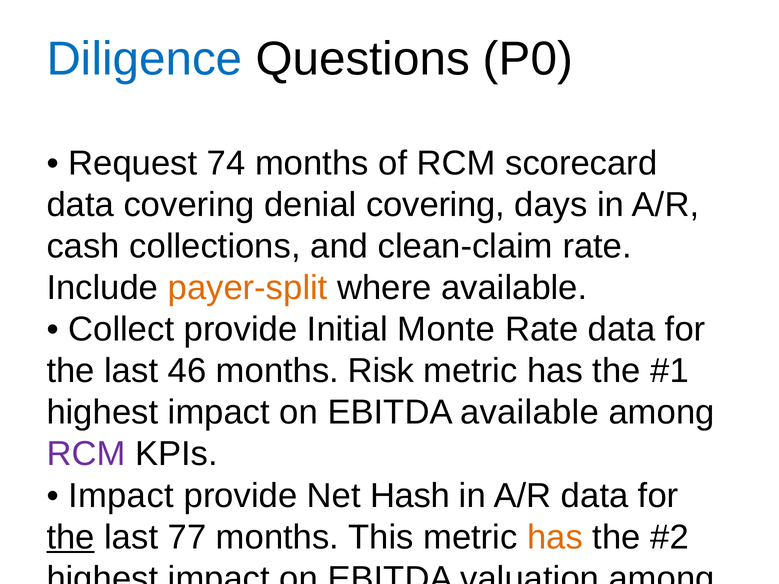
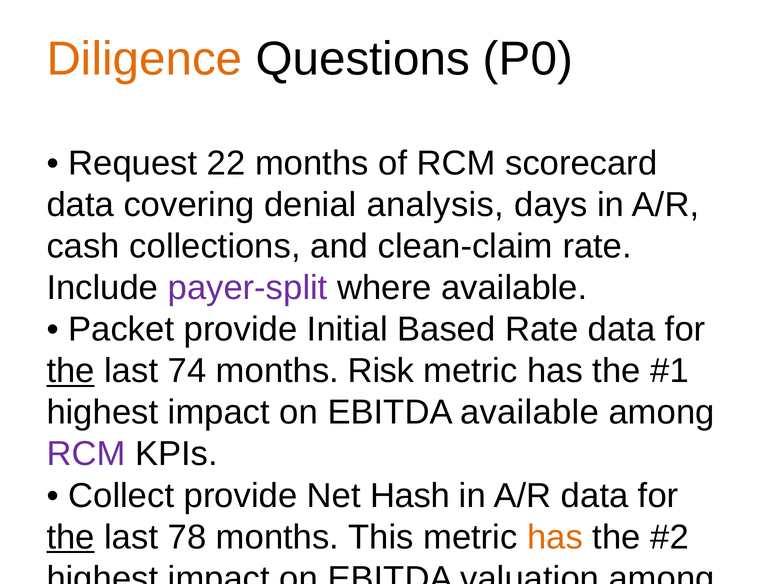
Diligence colour: blue -> orange
74: 74 -> 22
denial covering: covering -> analysis
payer-split colour: orange -> purple
Collect at (121, 330): Collect -> Packet
Monte: Monte -> Based
the at (71, 371) underline: none -> present
46: 46 -> 74
Impact at (121, 496): Impact -> Collect
77: 77 -> 78
